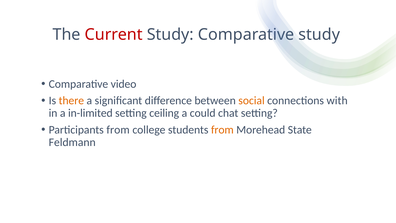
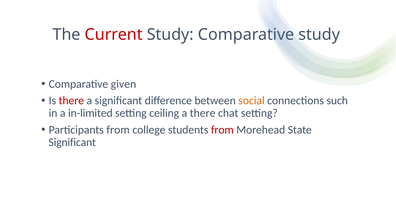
video: video -> given
there at (71, 101) colour: orange -> red
with: with -> such
a could: could -> there
from at (222, 130) colour: orange -> red
Feldmann at (72, 142): Feldmann -> Significant
